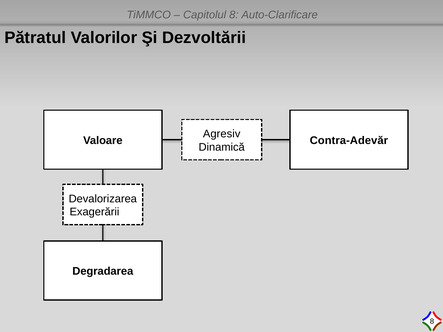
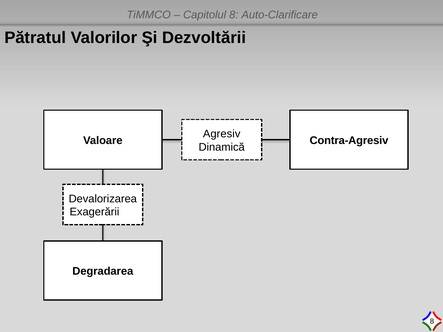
Contra-Adevăr: Contra-Adevăr -> Contra-Agresiv
